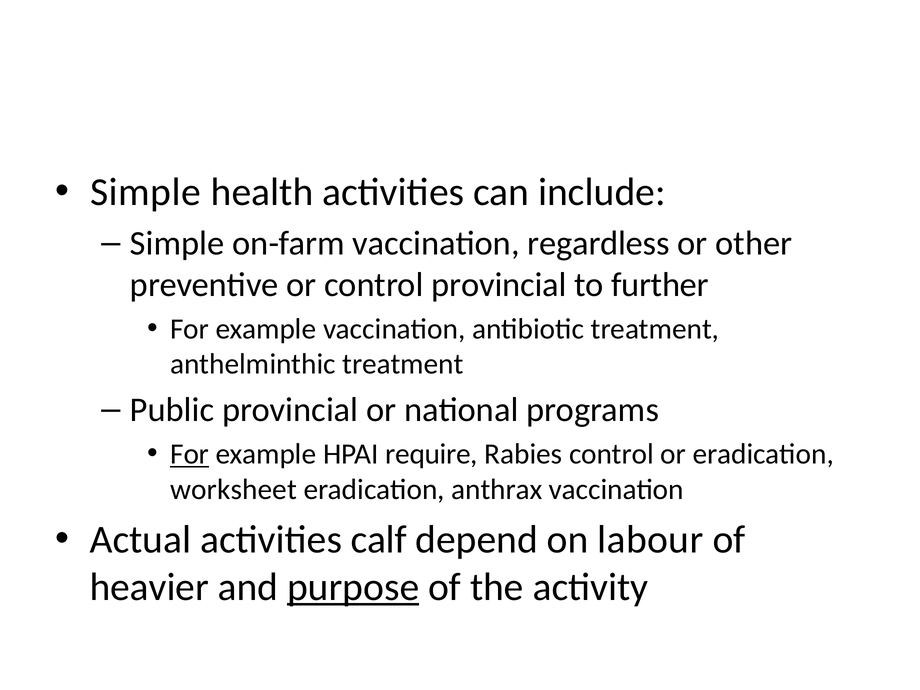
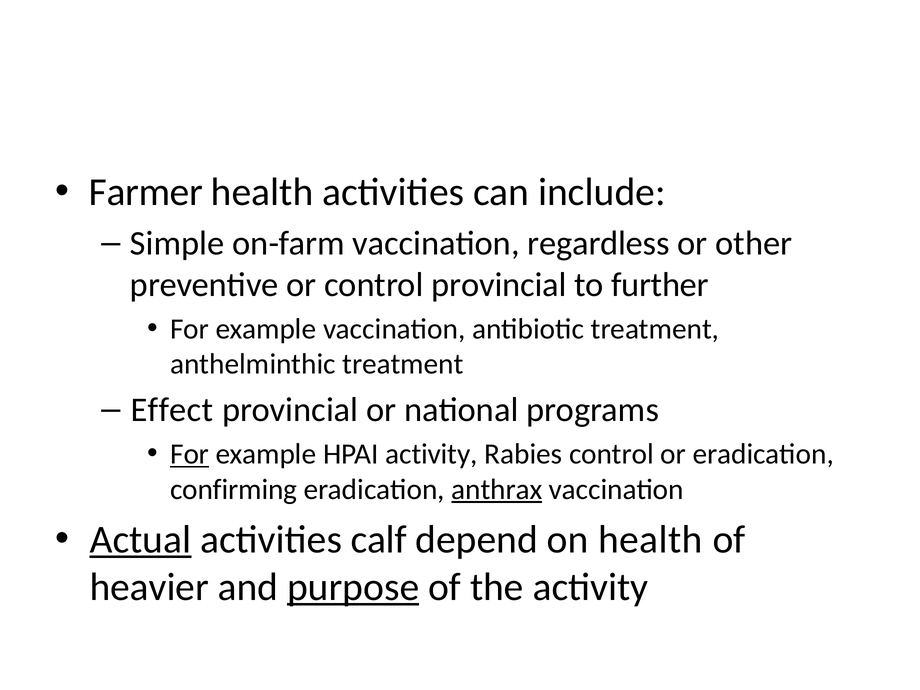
Simple at (146, 192): Simple -> Farmer
Public: Public -> Effect
HPAI require: require -> activity
worksheet: worksheet -> confirming
anthrax underline: none -> present
Actual underline: none -> present
on labour: labour -> health
